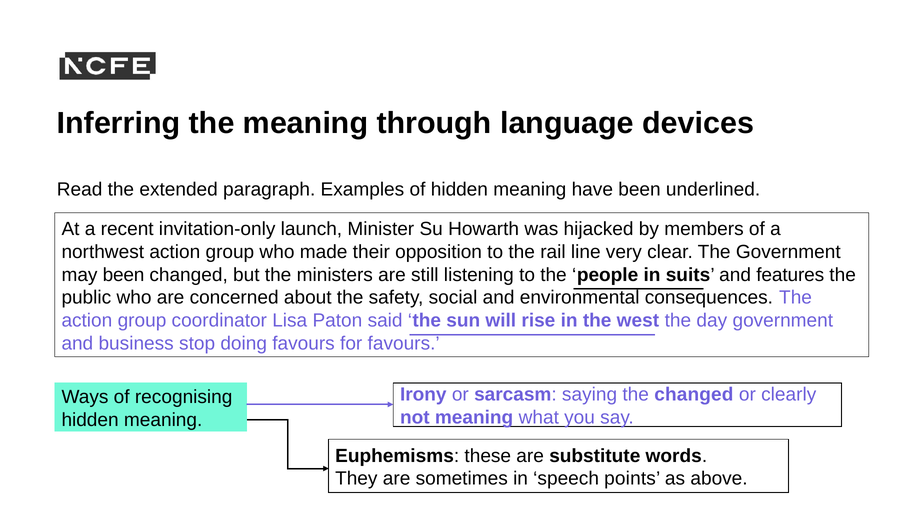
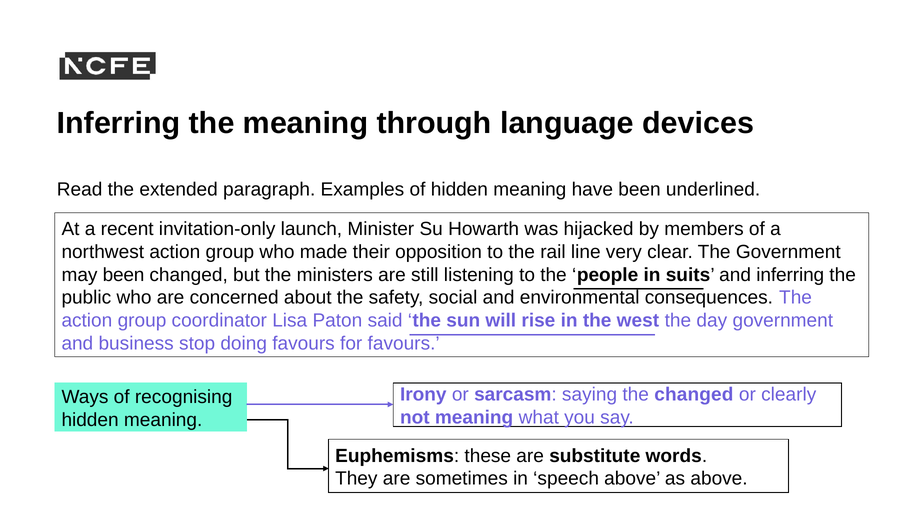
and features: features -> inferring
speech points: points -> above
